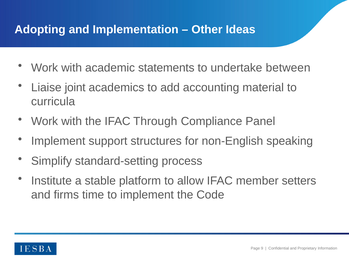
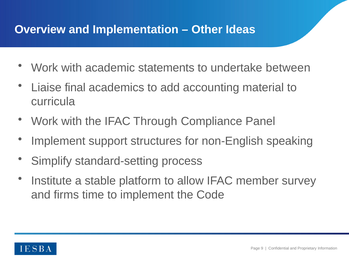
Adopting: Adopting -> Overview
joint: joint -> final
setters: setters -> survey
